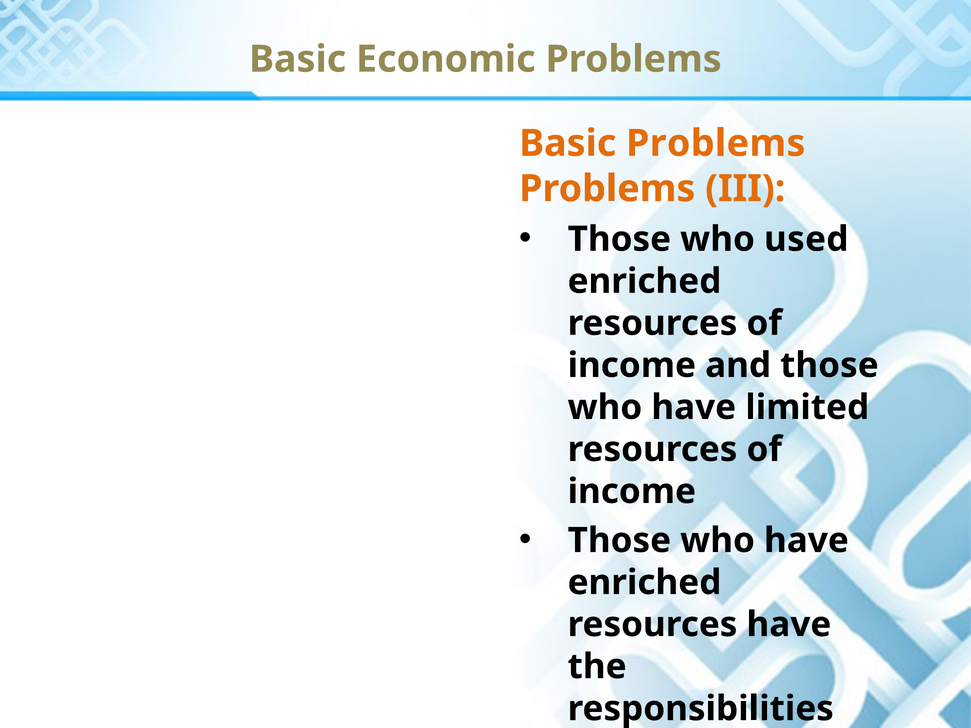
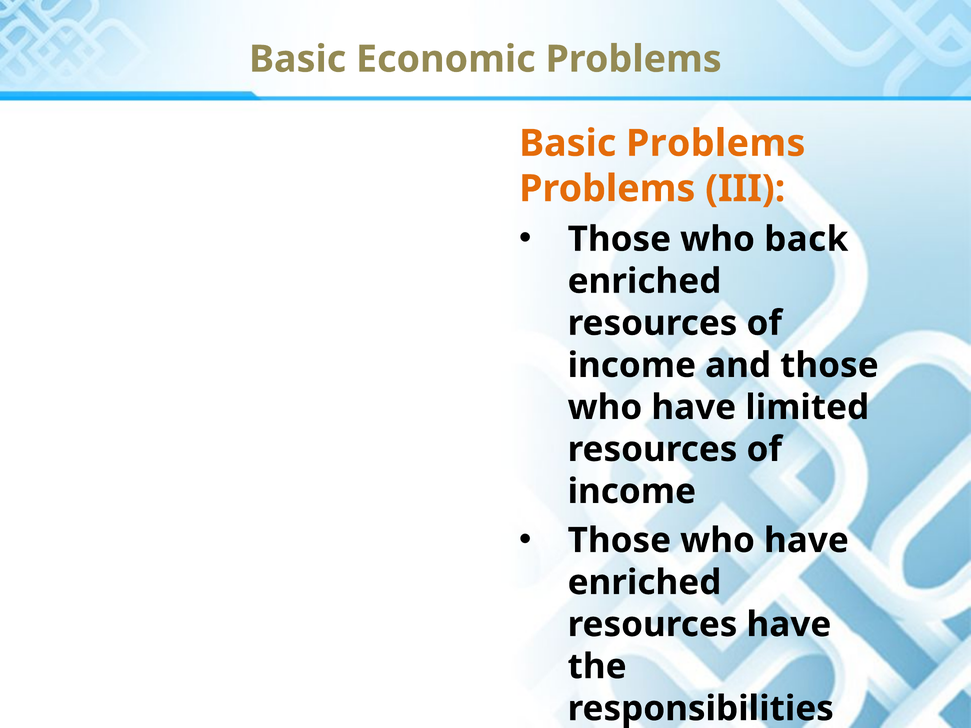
used: used -> back
